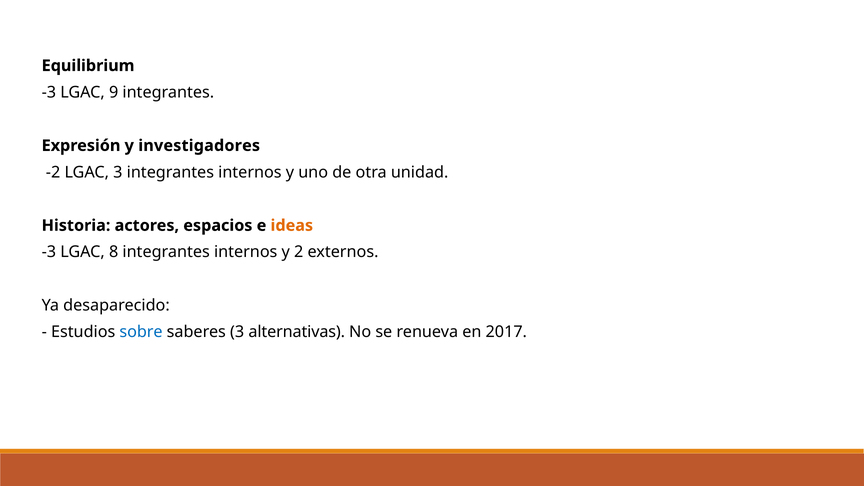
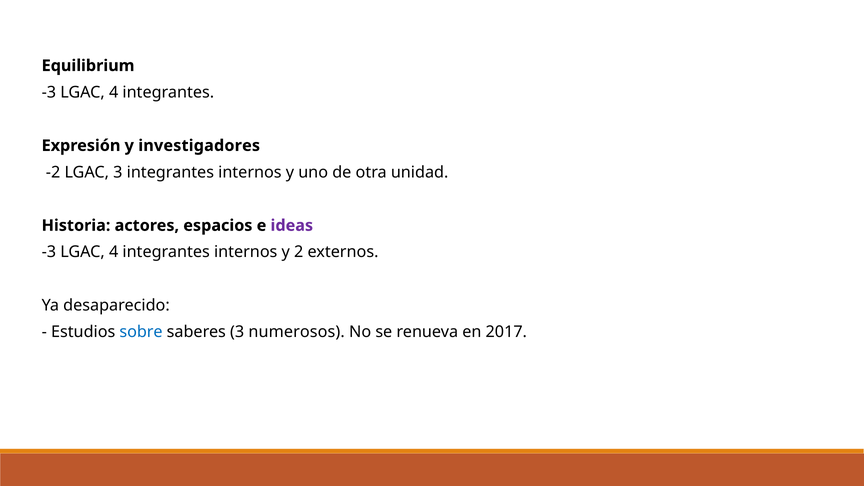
9 at (114, 92): 9 -> 4
ideas colour: orange -> purple
8 at (114, 252): 8 -> 4
alternativas: alternativas -> numerosos
